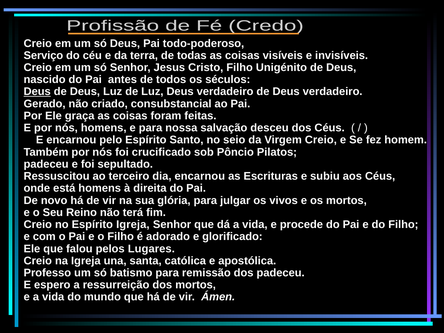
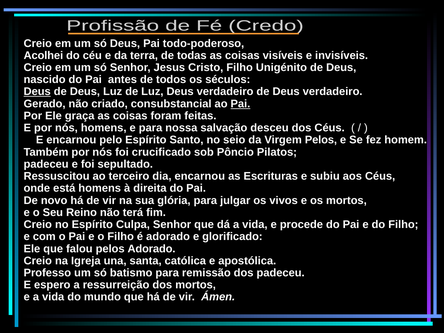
Serviço: Serviço -> Acolhei
Pai at (240, 104) underline: none -> present
Virgem Creio: Creio -> Pelos
Espírito Igreja: Igreja -> Culpa
pelos Lugares: Lugares -> Adorado
